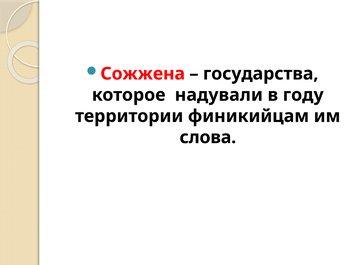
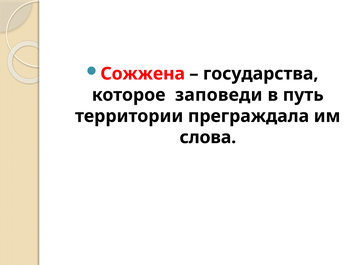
надували: надували -> заповеди
году: году -> путь
финикийцам: финикийцам -> преграждала
